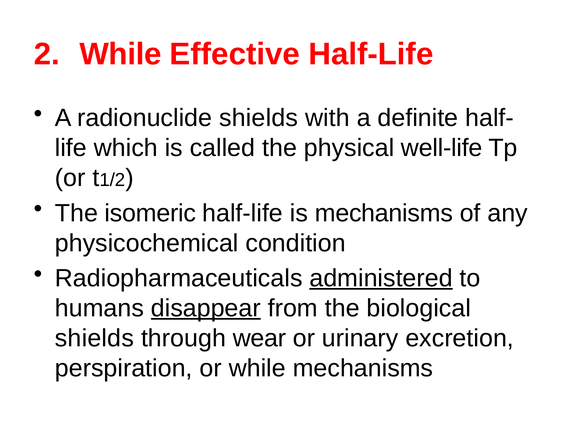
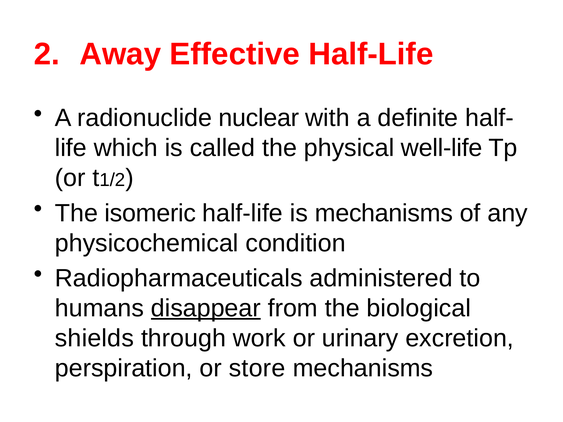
While at (120, 54): While -> Away
radionuclide shields: shields -> nuclear
administered underline: present -> none
wear: wear -> work
or while: while -> store
